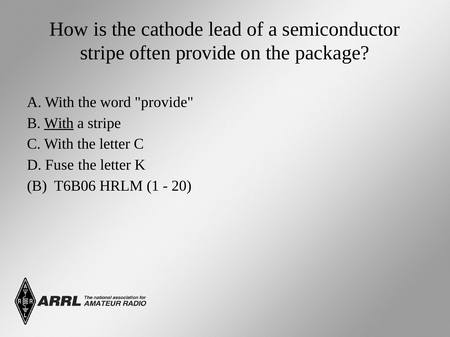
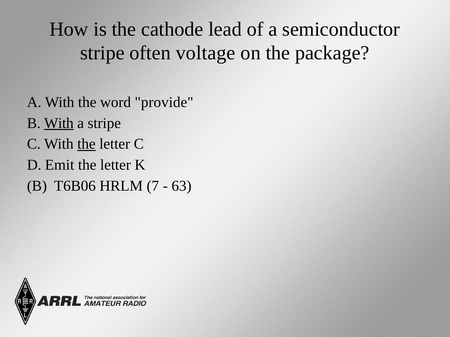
often provide: provide -> voltage
the at (86, 144) underline: none -> present
Fuse: Fuse -> Emit
1: 1 -> 7
20: 20 -> 63
